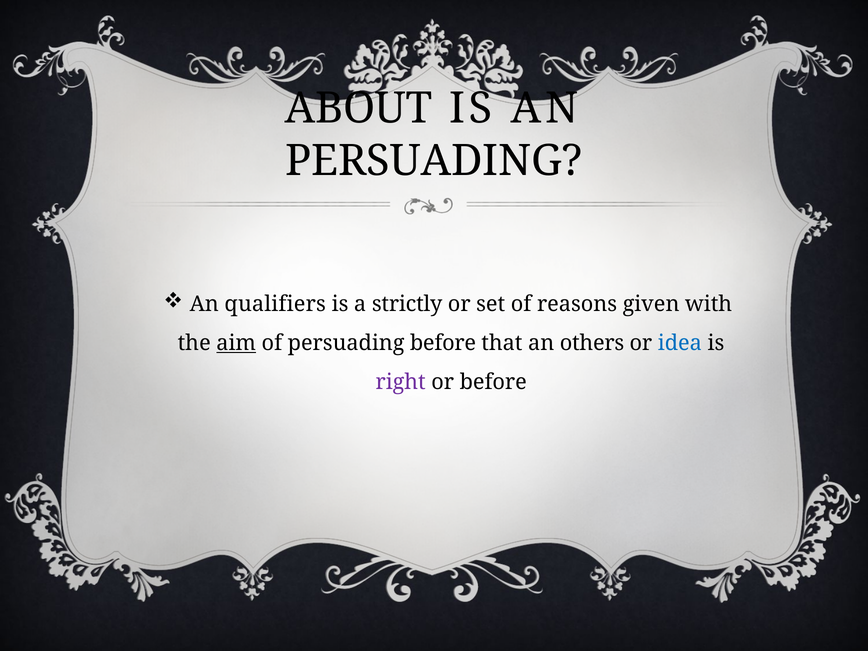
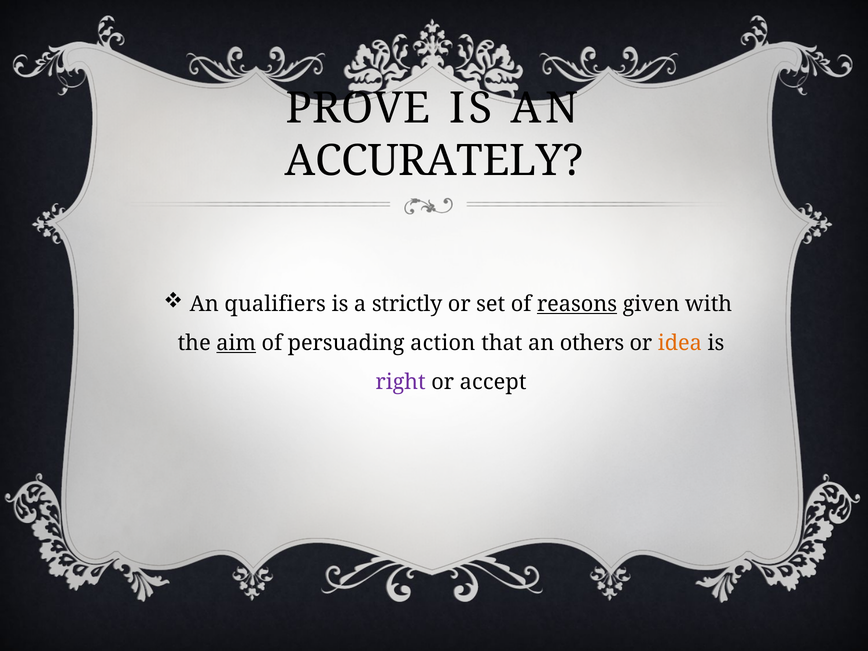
ABOUT: ABOUT -> PROVE
PERSUADING at (434, 161): PERSUADING -> ACCURATELY
reasons underline: none -> present
persuading before: before -> action
idea colour: blue -> orange
or before: before -> accept
